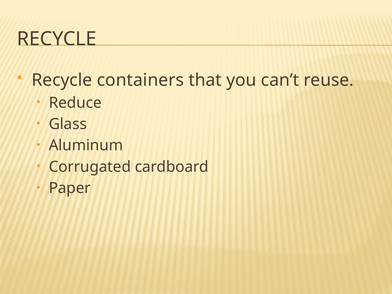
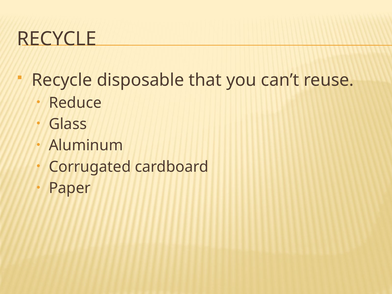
containers: containers -> disposable
